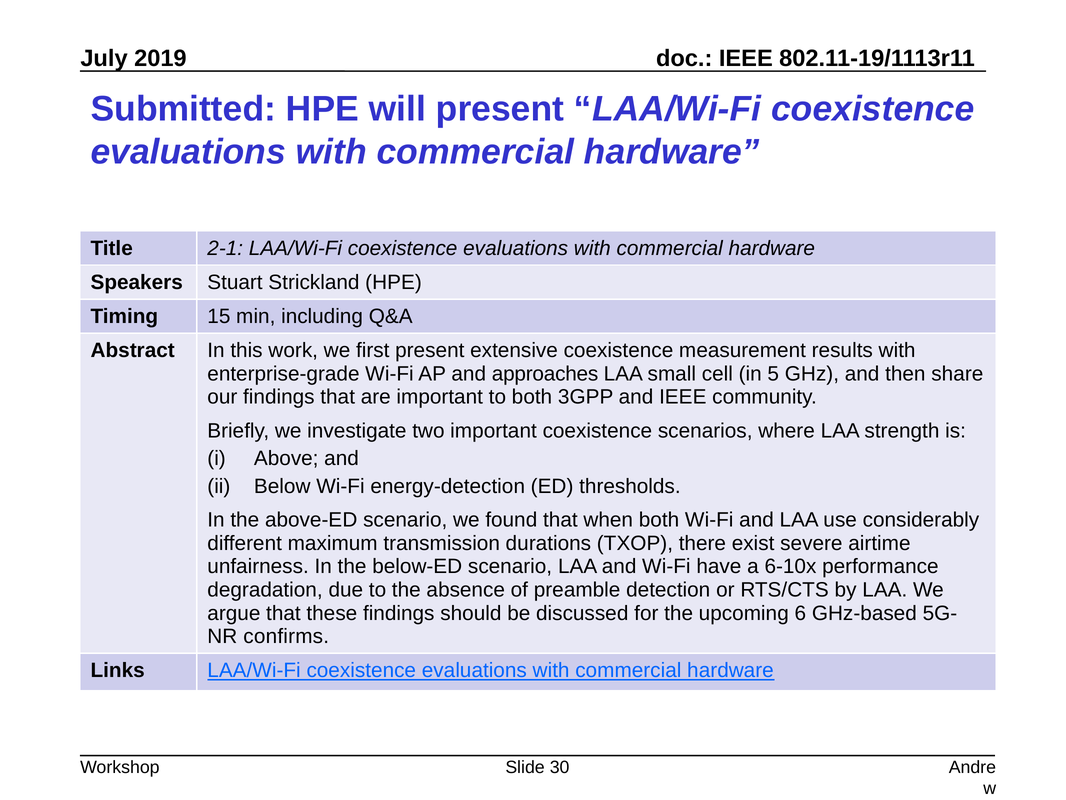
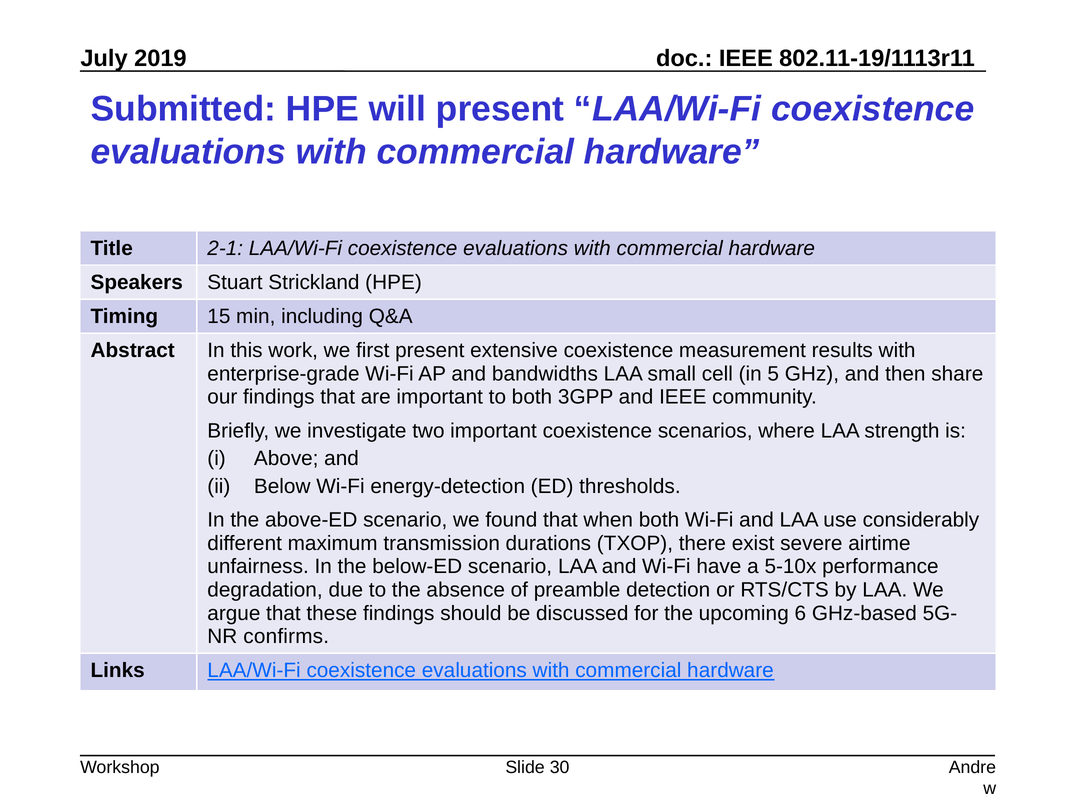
approaches: approaches -> bandwidths
6-10x: 6-10x -> 5-10x
